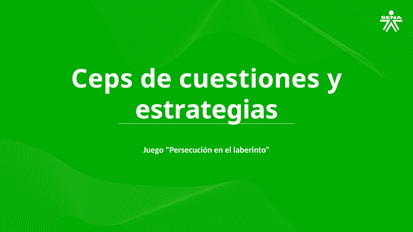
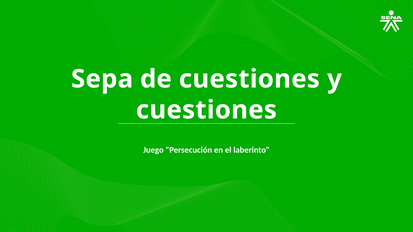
Ceps: Ceps -> Sepa
estrategias at (207, 110): estrategias -> cuestiones
